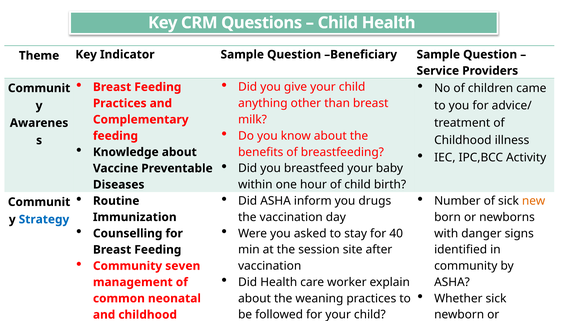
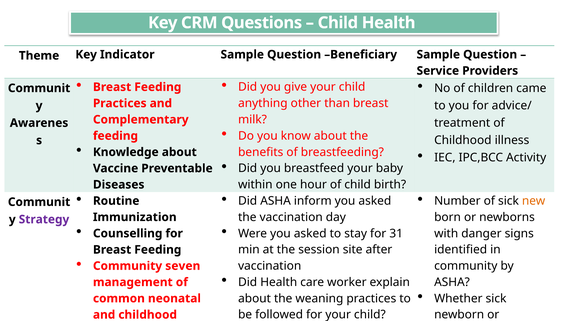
inform you drugs: drugs -> asked
Strategy colour: blue -> purple
40: 40 -> 31
